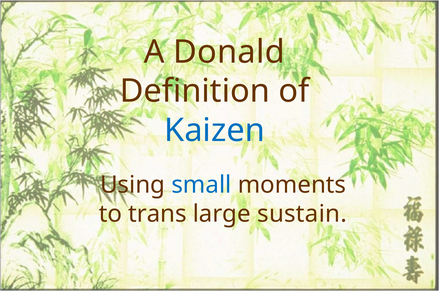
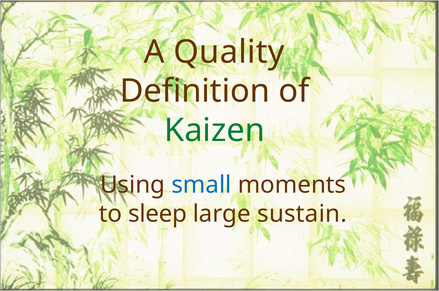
Donald: Donald -> Quality
Kaizen colour: blue -> green
trans: trans -> sleep
